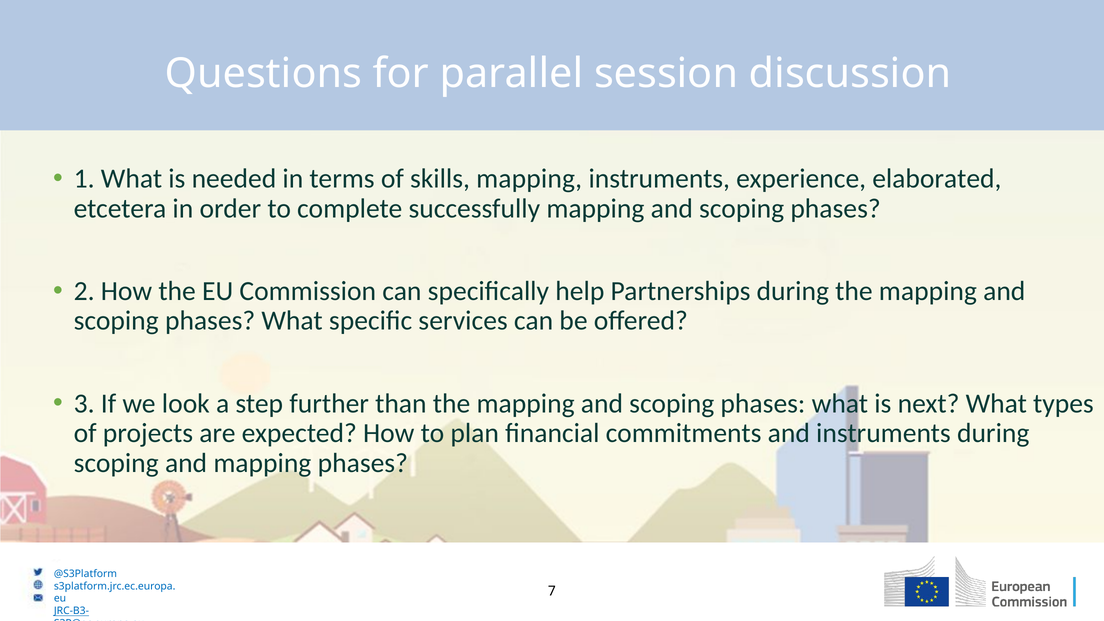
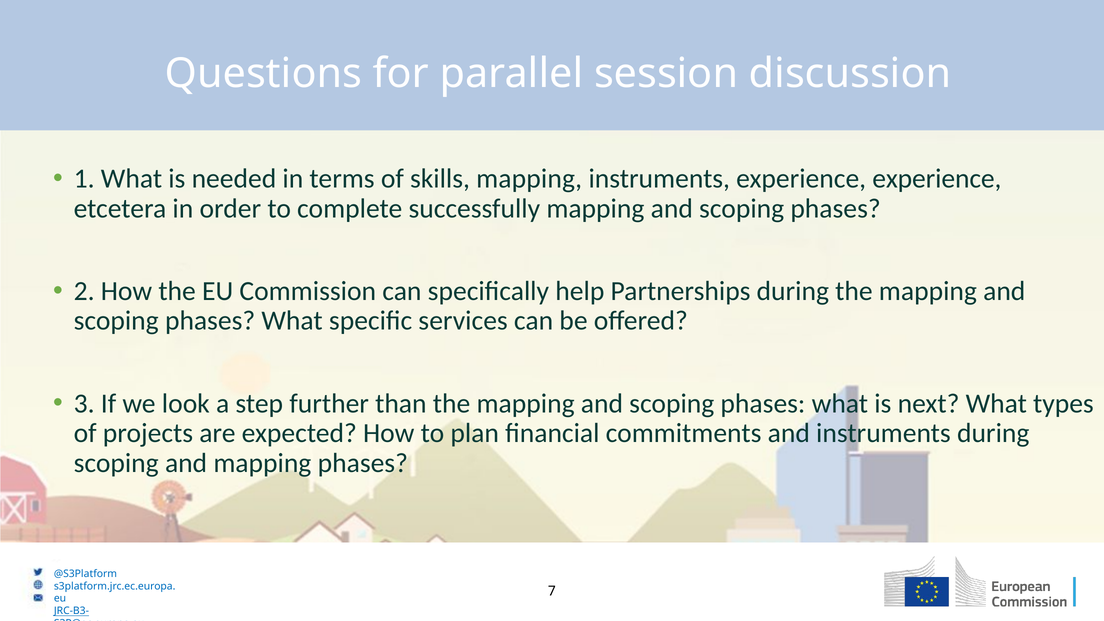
experience elaborated: elaborated -> experience
